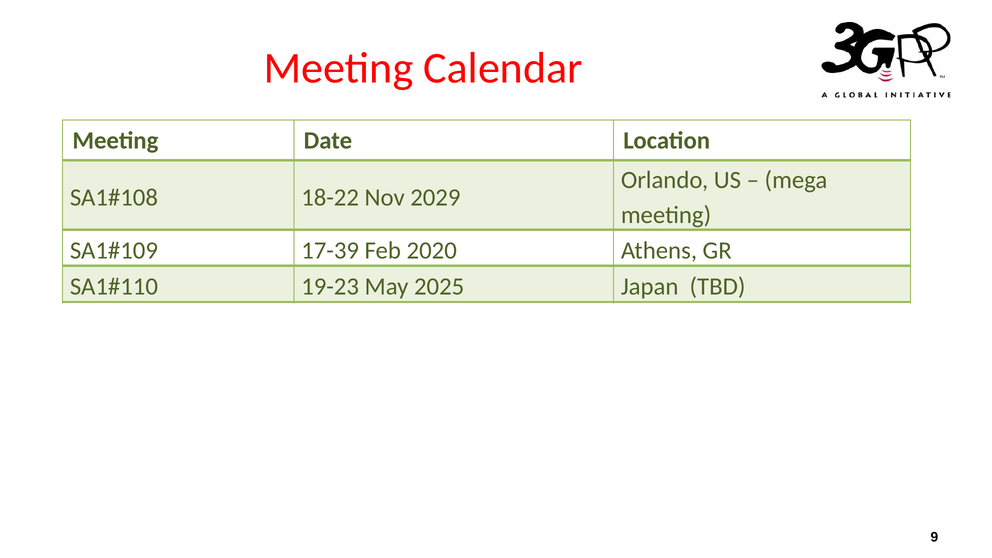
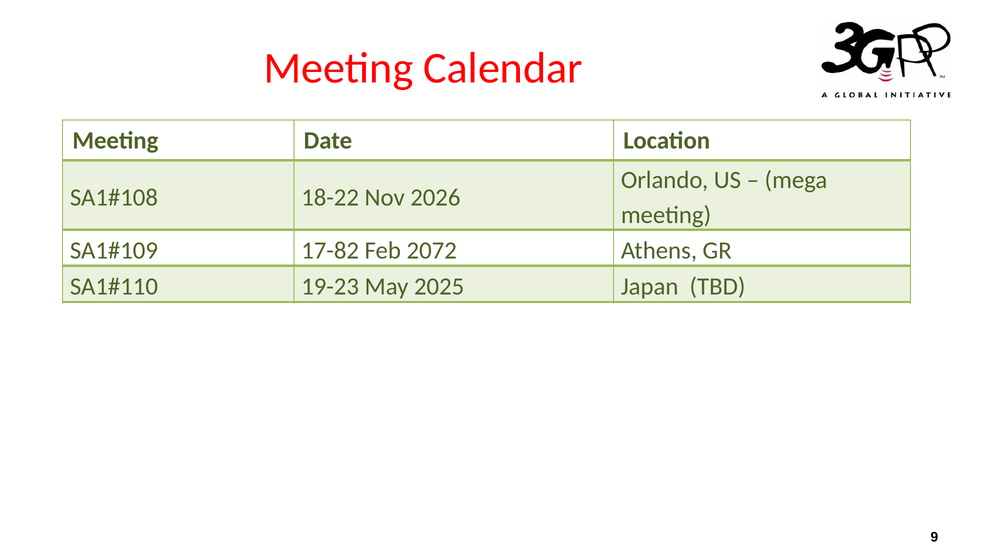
2029: 2029 -> 2026
17-39: 17-39 -> 17-82
2020: 2020 -> 2072
